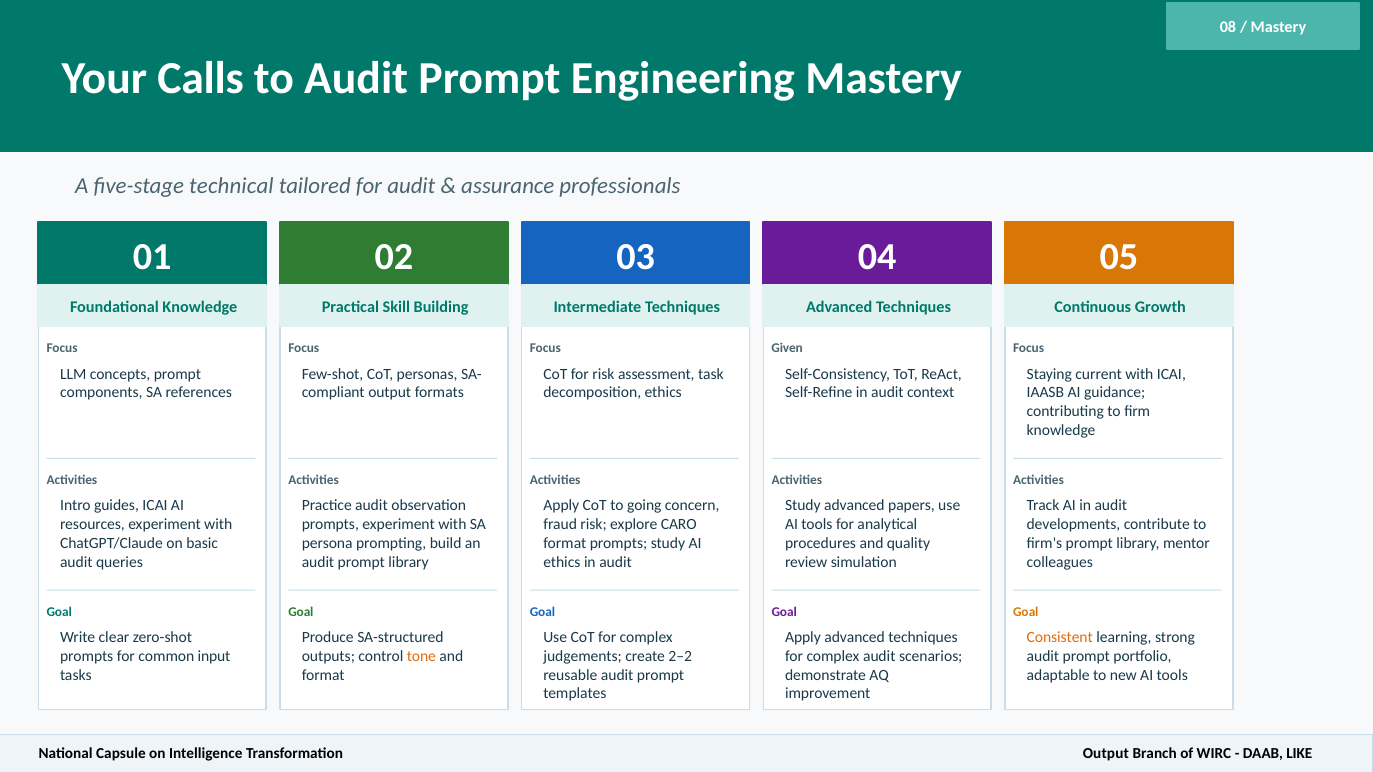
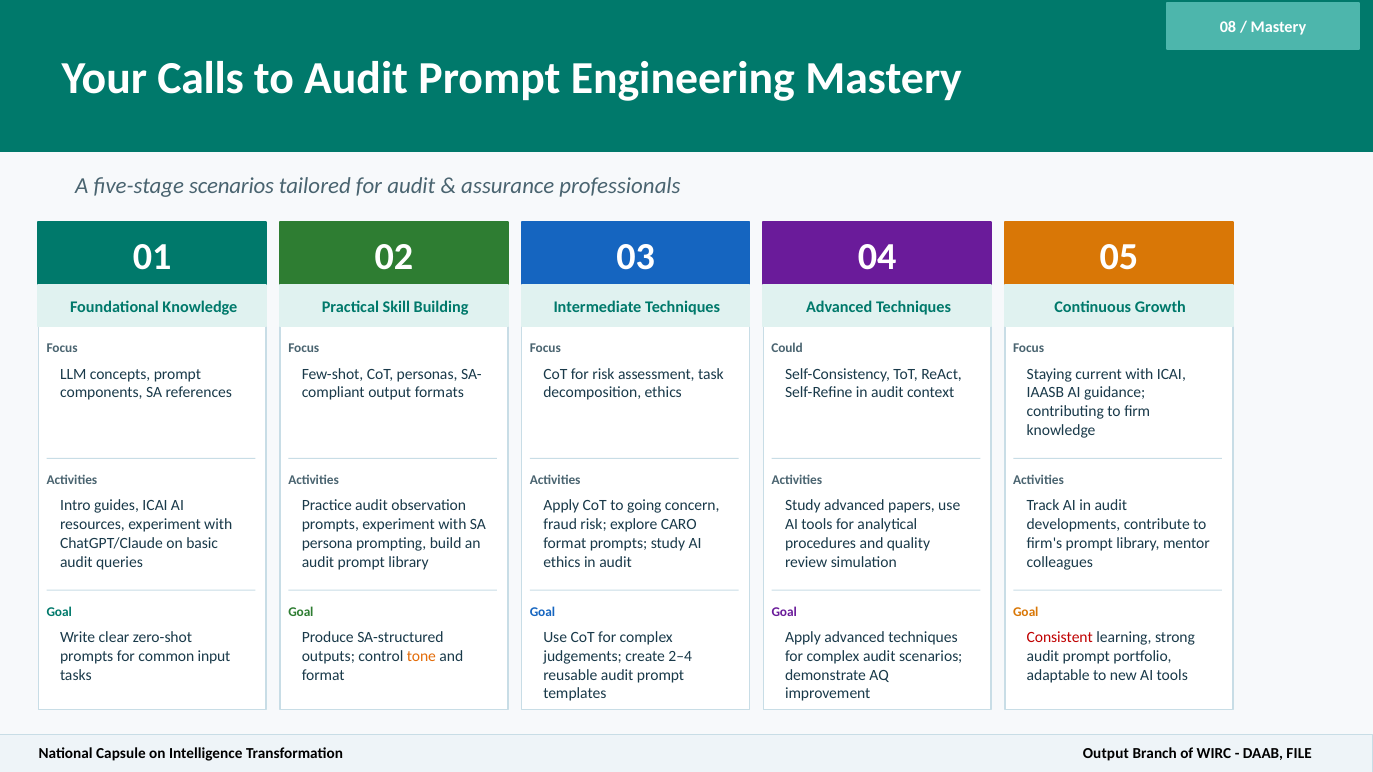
five-stage technical: technical -> scenarios
Given: Given -> Could
Consistent colour: orange -> red
2–2: 2–2 -> 2–4
LIKE: LIKE -> FILE
